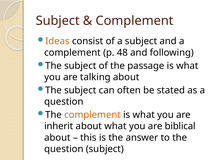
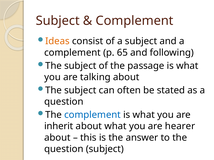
48: 48 -> 65
complement at (92, 115) colour: orange -> blue
biblical: biblical -> hearer
